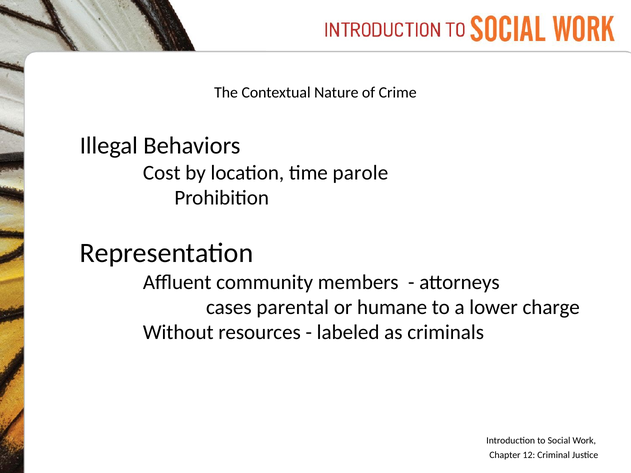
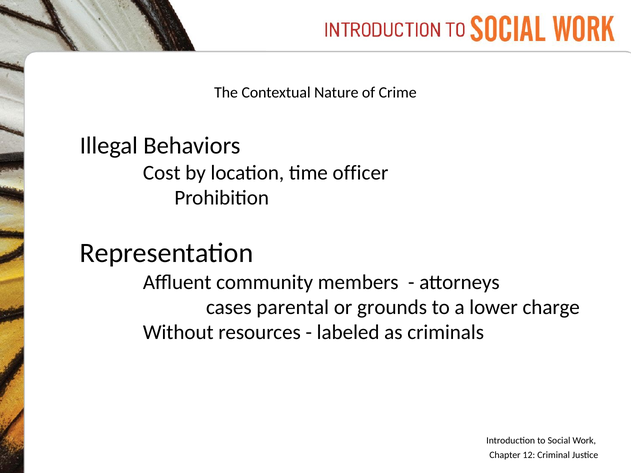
parole: parole -> officer
humane: humane -> grounds
